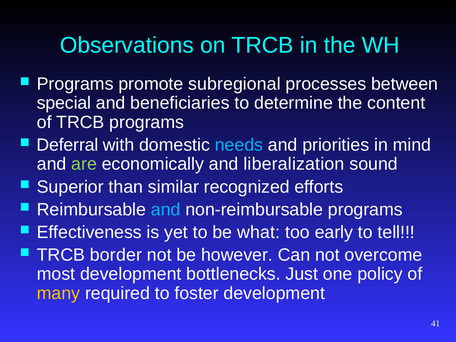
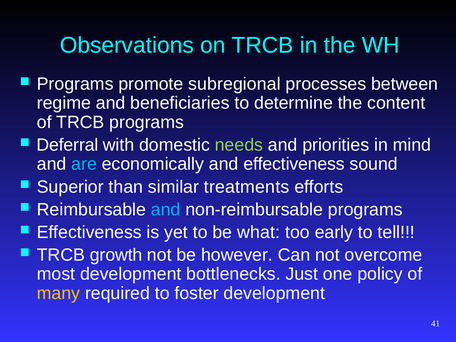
special: special -> regime
needs colour: light blue -> light green
are colour: light green -> light blue
and liberalization: liberalization -> effectiveness
recognized: recognized -> treatments
border: border -> growth
